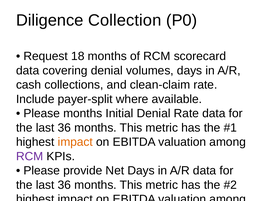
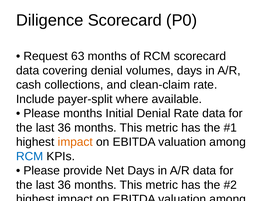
Diligence Collection: Collection -> Scorecard
18: 18 -> 63
RCM at (30, 156) colour: purple -> blue
